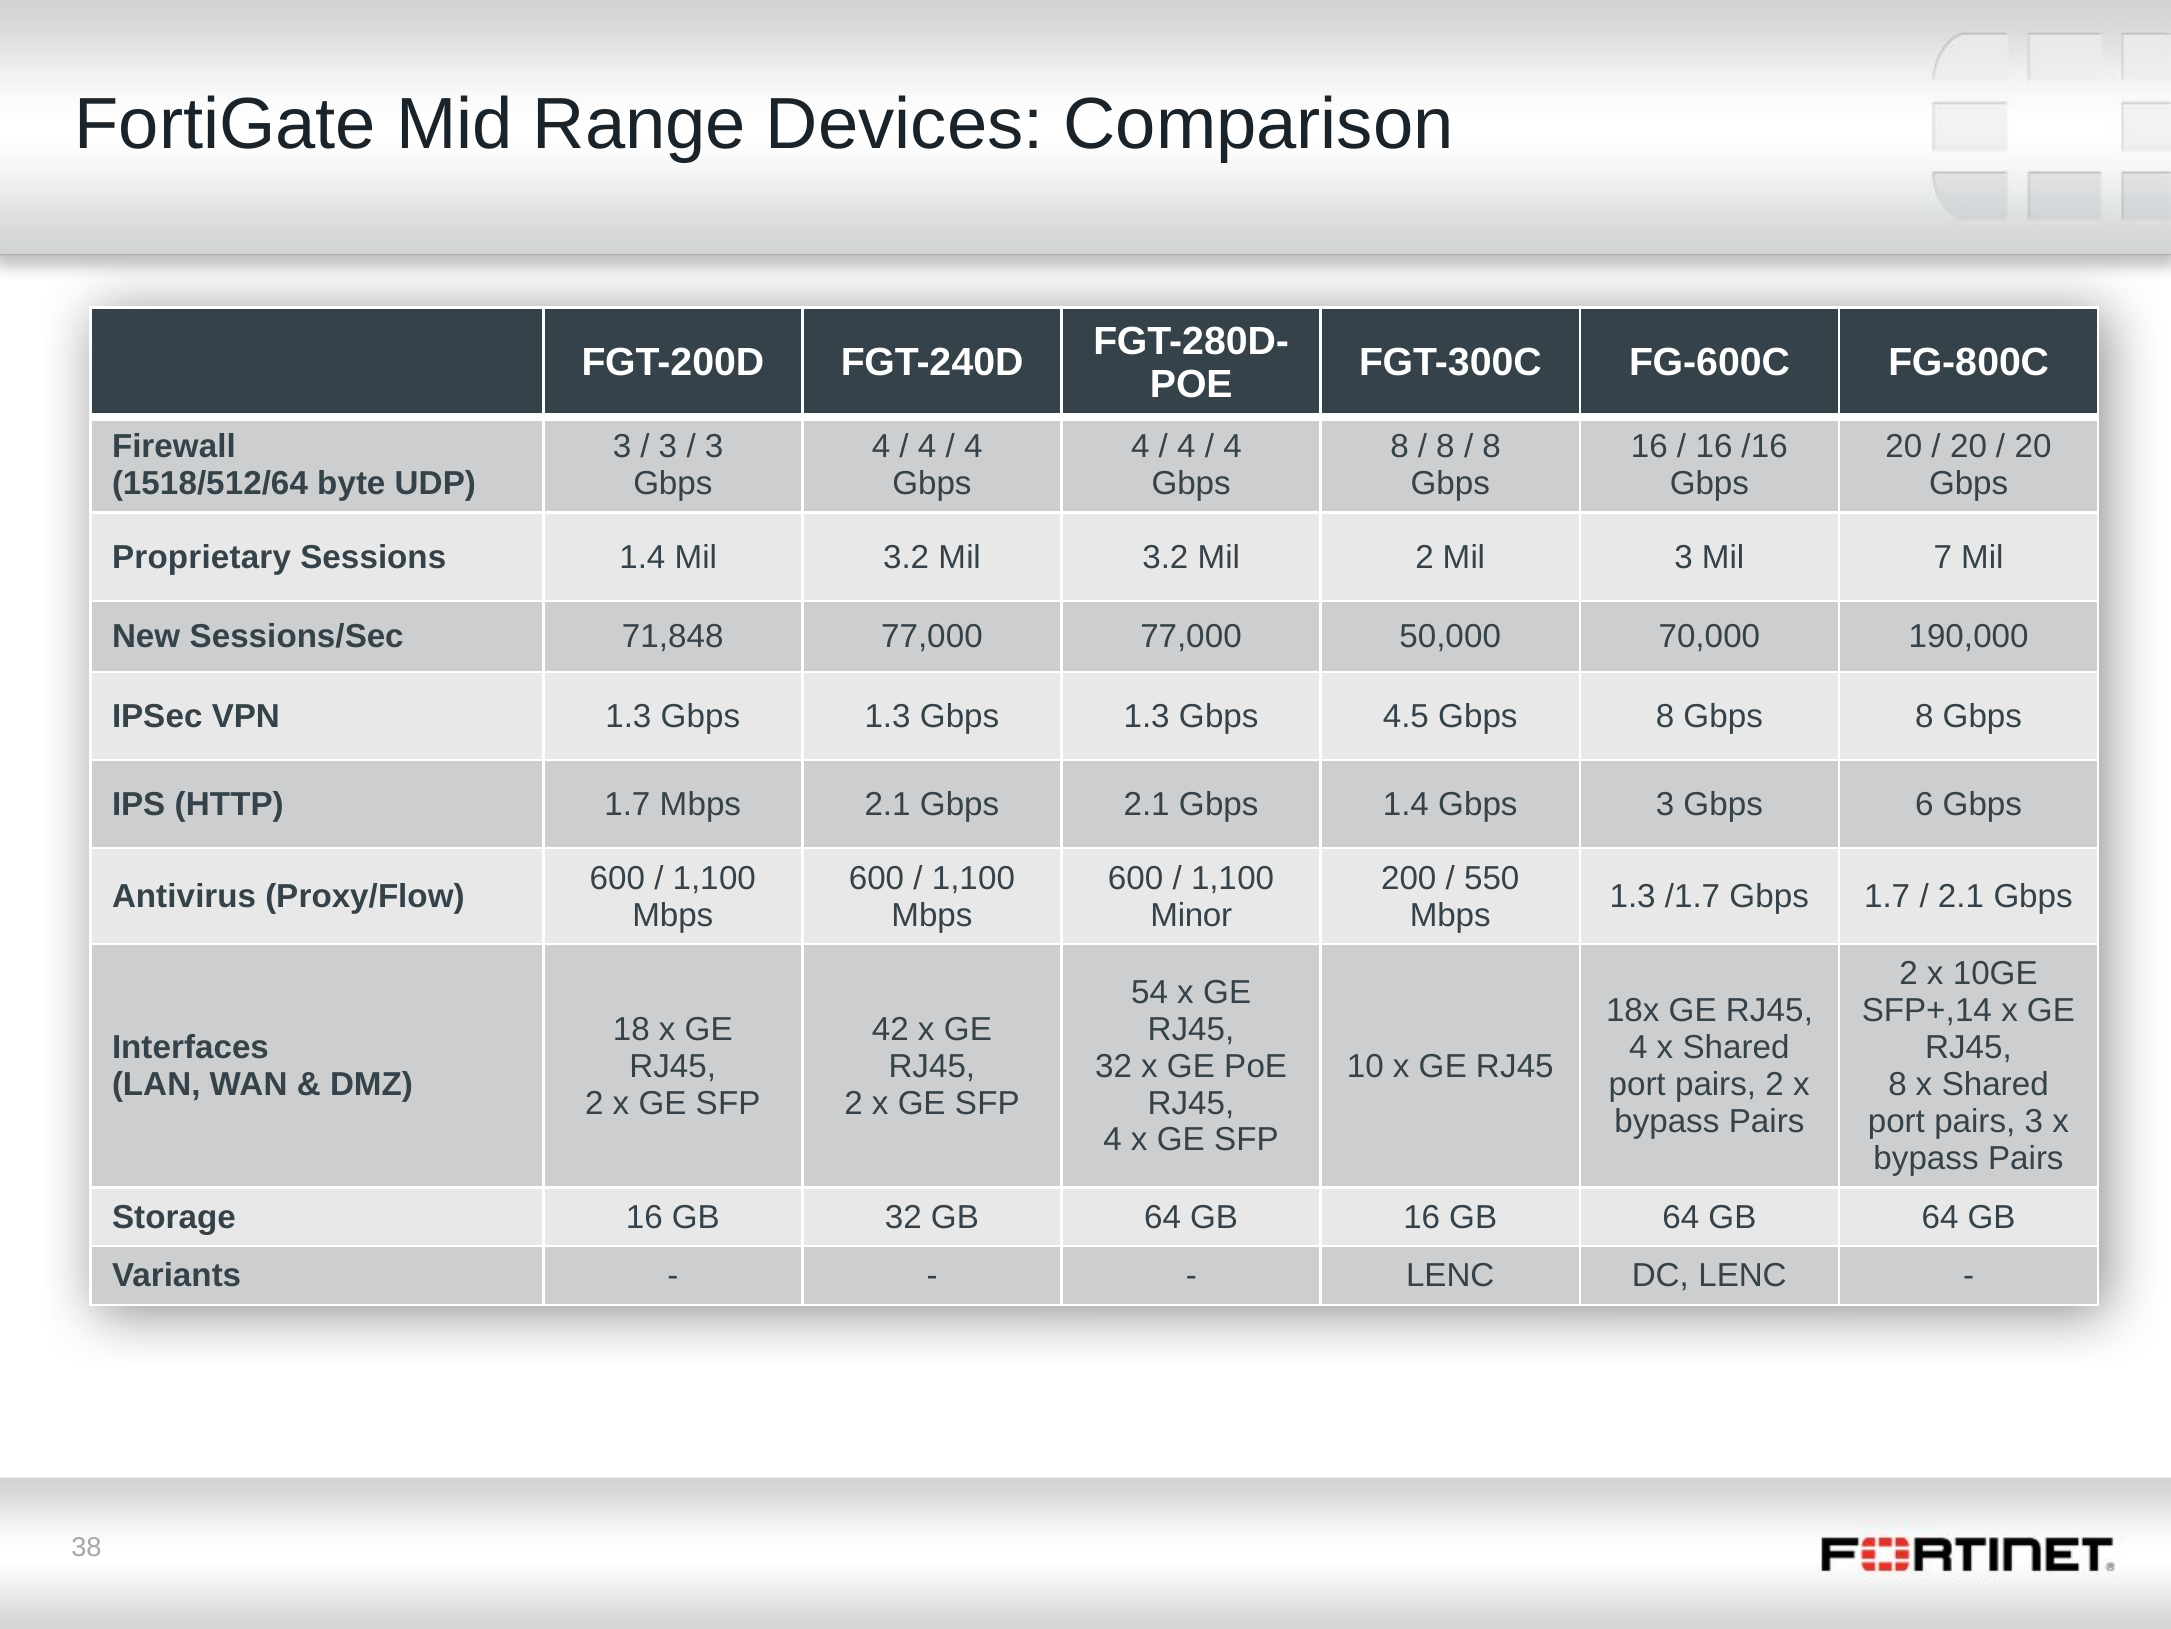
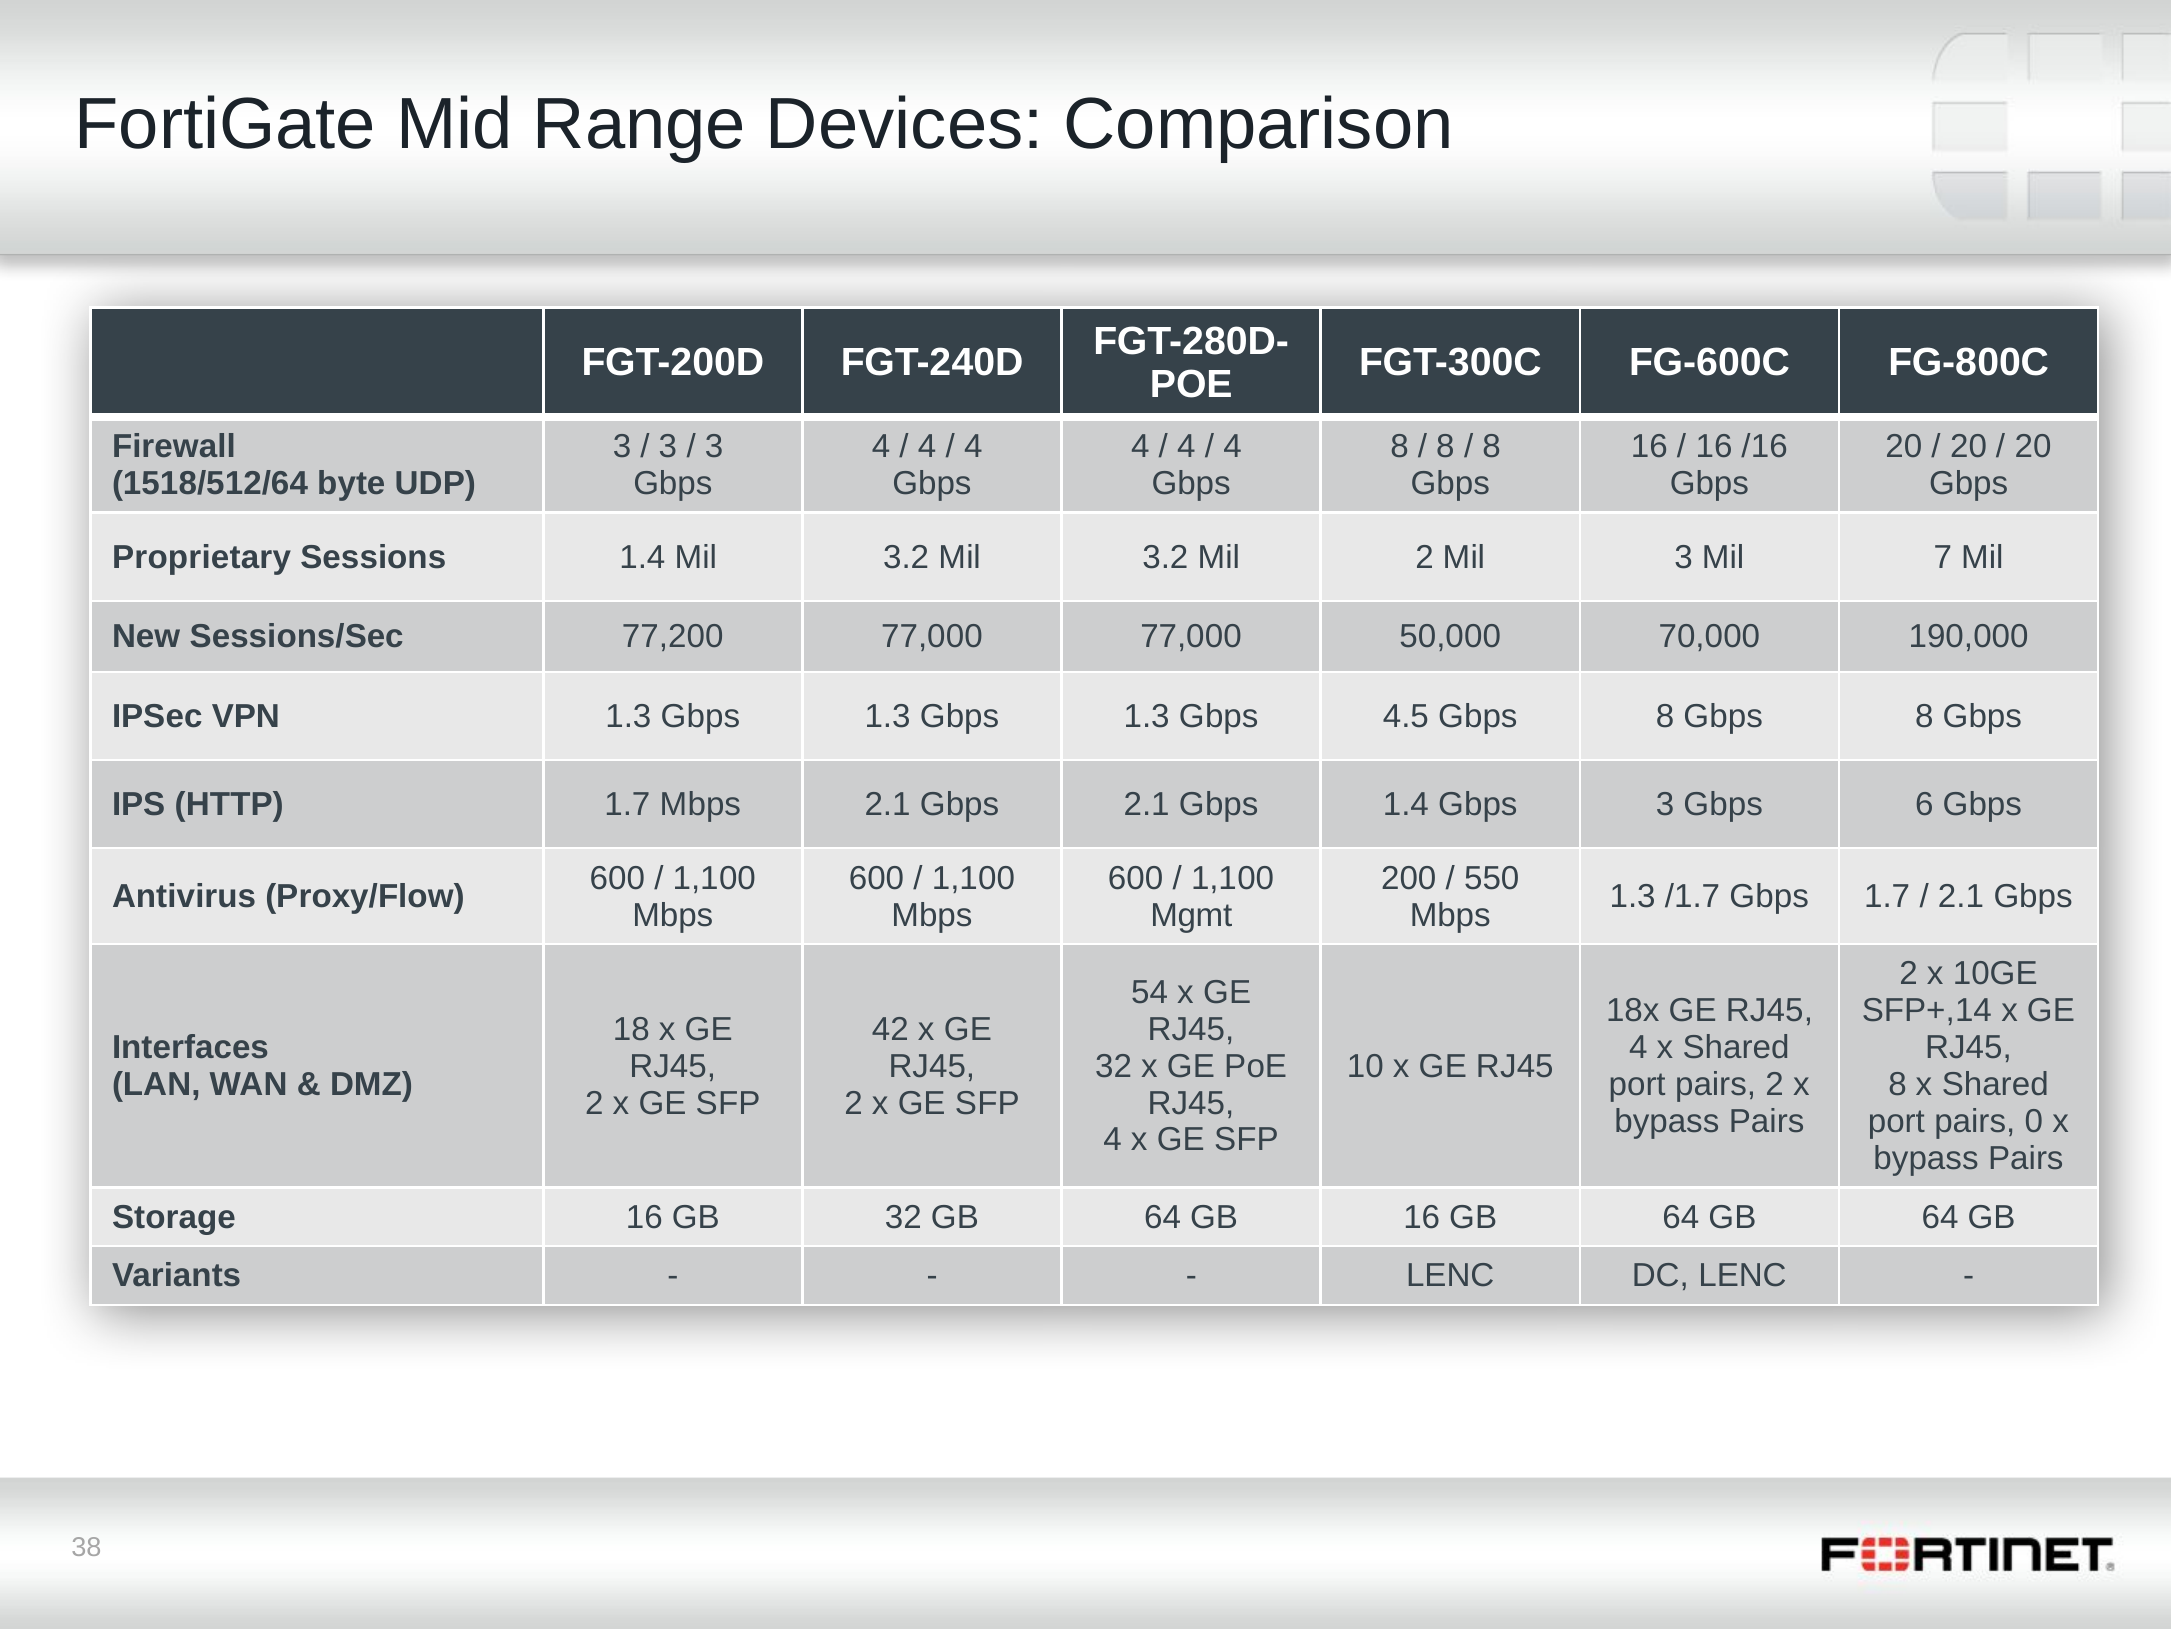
71,848: 71,848 -> 77,200
Minor: Minor -> Mgmt
pairs 3: 3 -> 0
